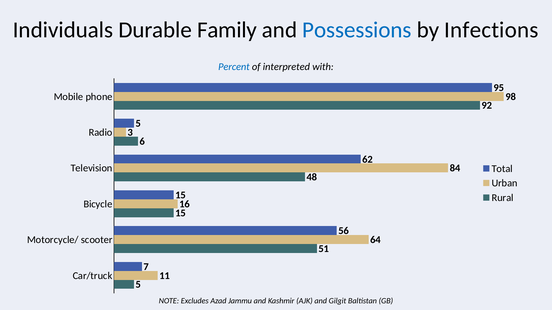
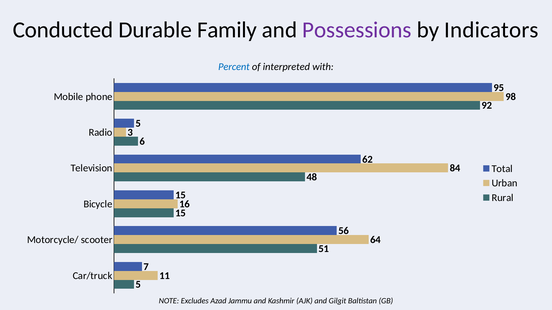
Individuals: Individuals -> Conducted
Possessions colour: blue -> purple
Infections: Infections -> Indicators
